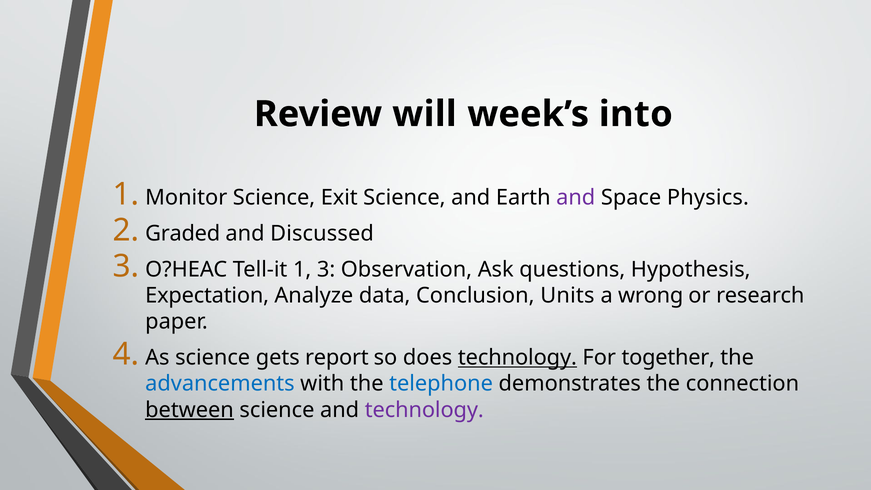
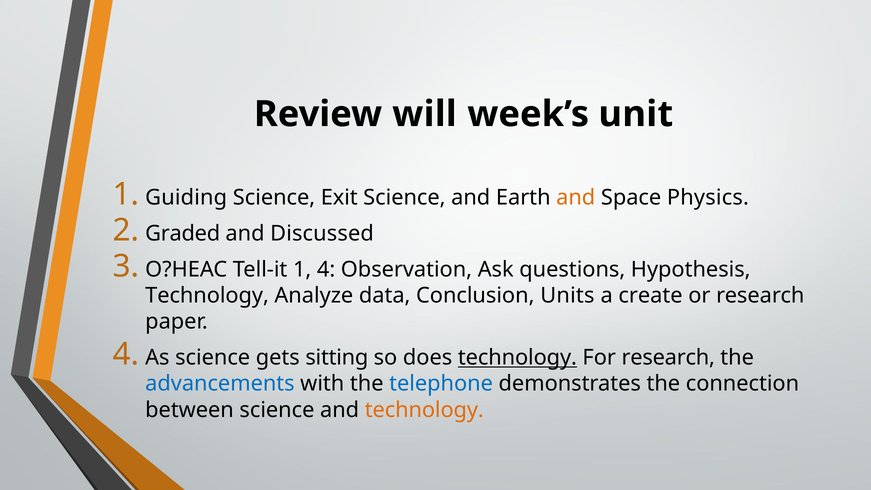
into: into -> unit
Monitor: Monitor -> Guiding
and at (576, 197) colour: purple -> orange
1 3: 3 -> 4
Expectation at (207, 295): Expectation -> Technology
wrong: wrong -> create
report: report -> sitting
For together: together -> research
between underline: present -> none
technology at (424, 410) colour: purple -> orange
